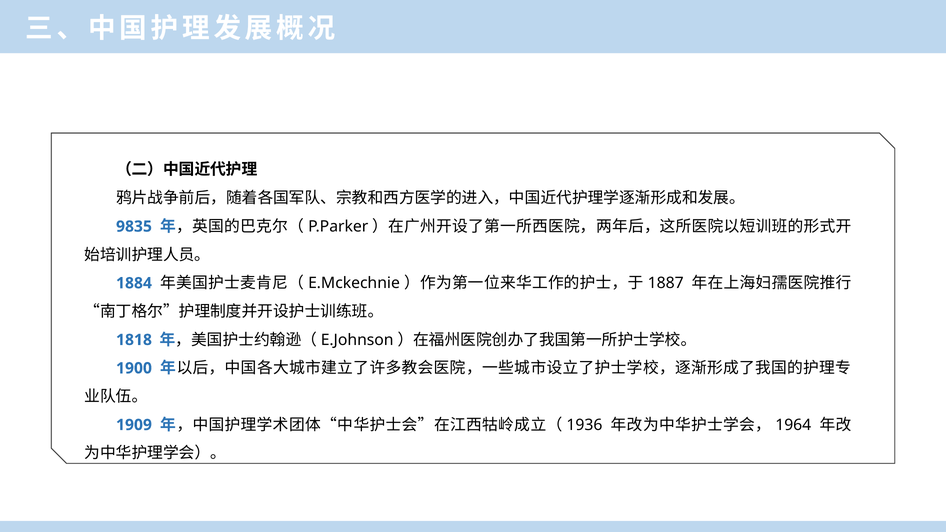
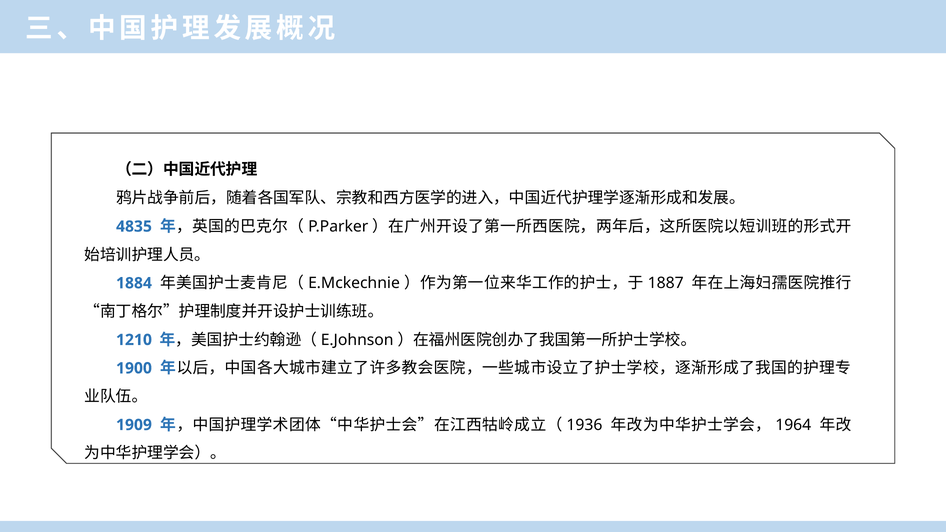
9835: 9835 -> 4835
1818: 1818 -> 1210
